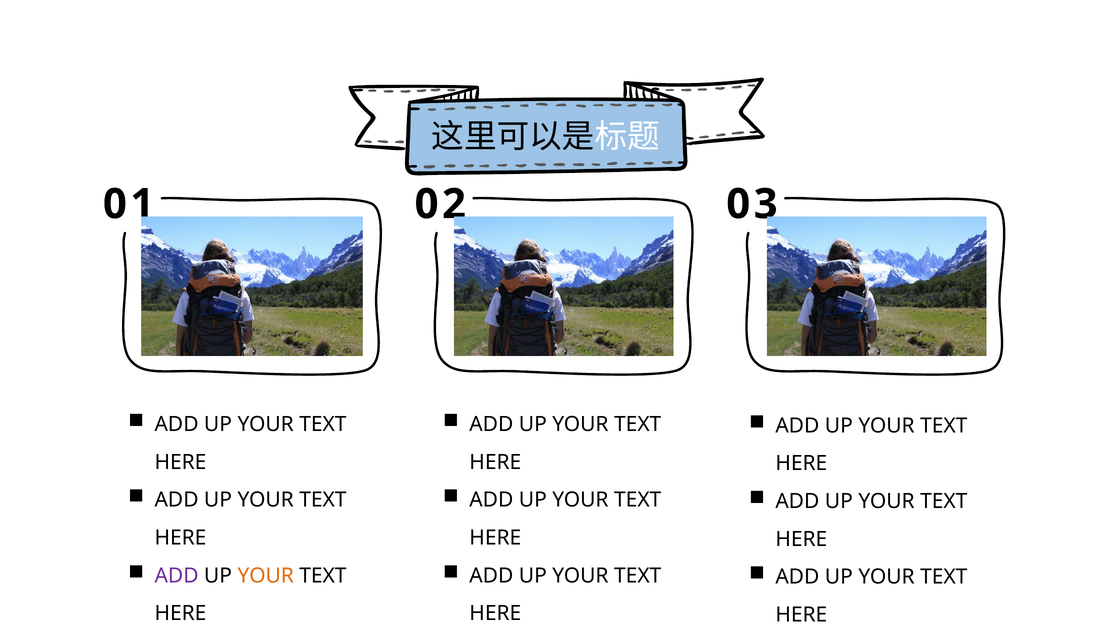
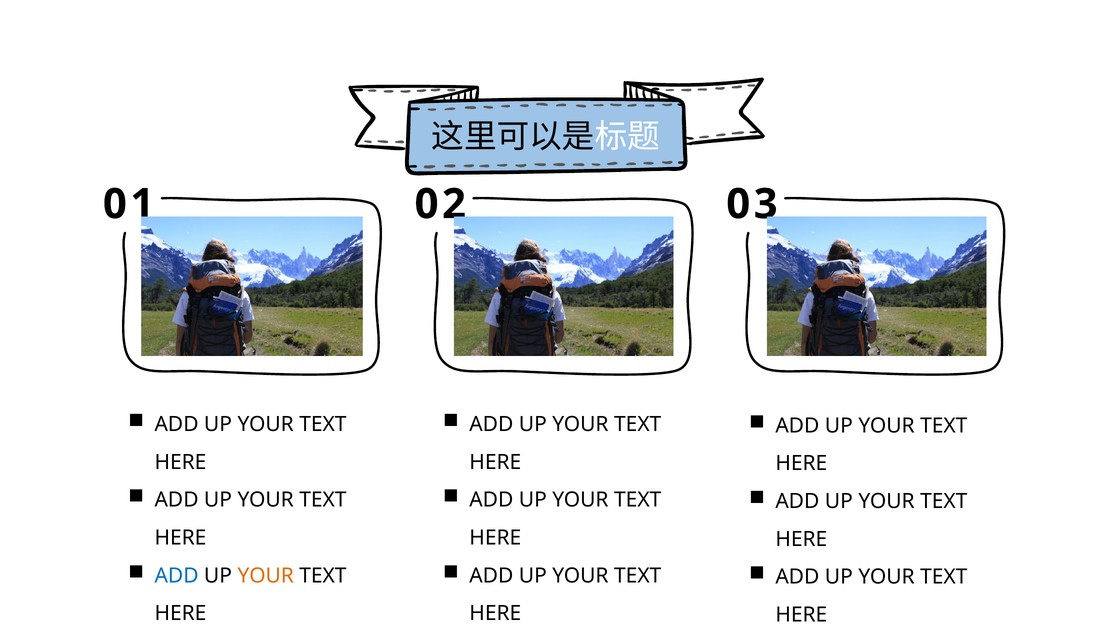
ADD at (177, 576) colour: purple -> blue
